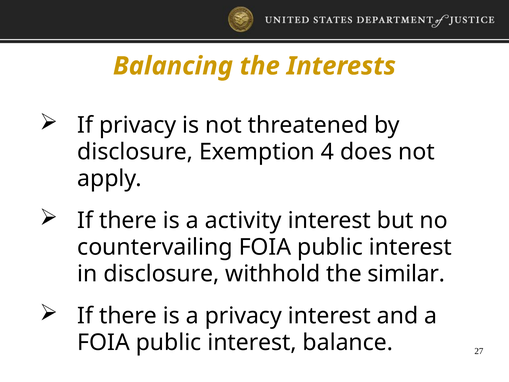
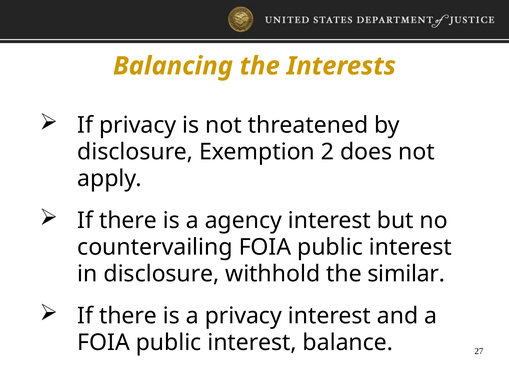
4: 4 -> 2
activity: activity -> agency
